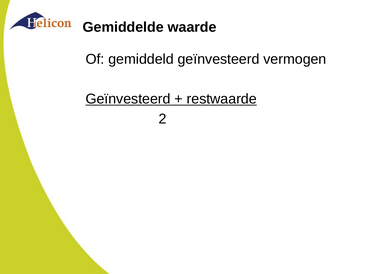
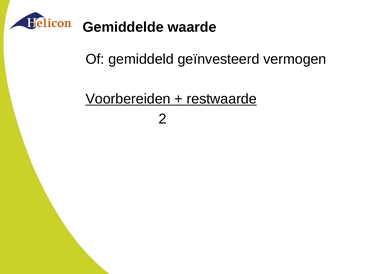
Geïnvesteerd at (128, 99): Geïnvesteerd -> Voorbereiden
